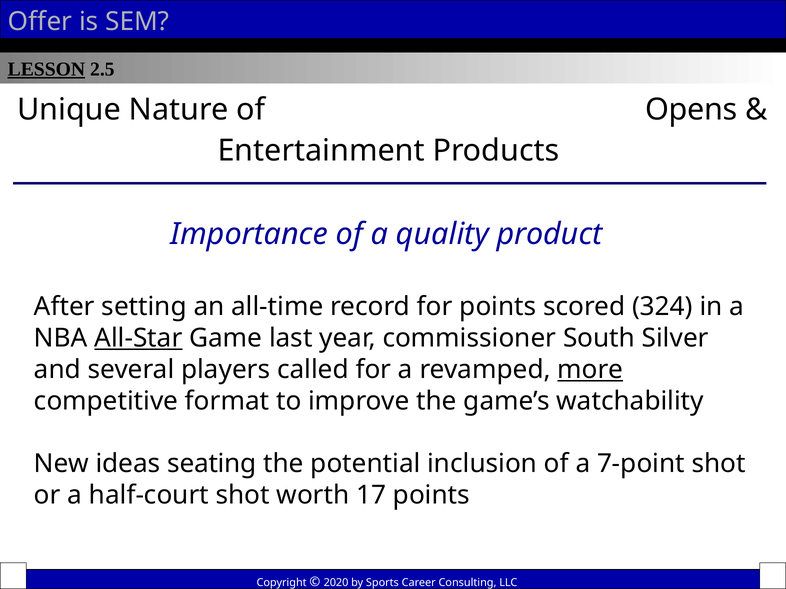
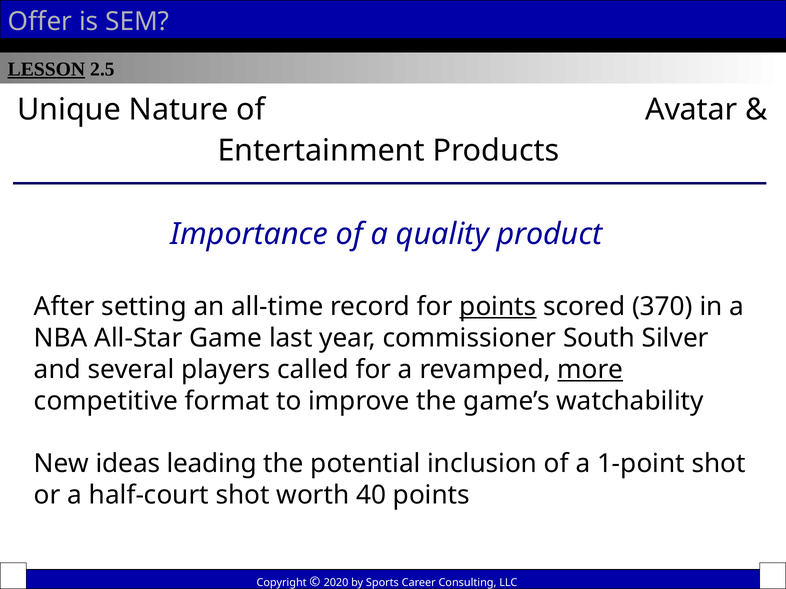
Opens: Opens -> Avatar
points at (498, 307) underline: none -> present
324: 324 -> 370
All-Star underline: present -> none
seating: seating -> leading
7-point: 7-point -> 1-point
17: 17 -> 40
